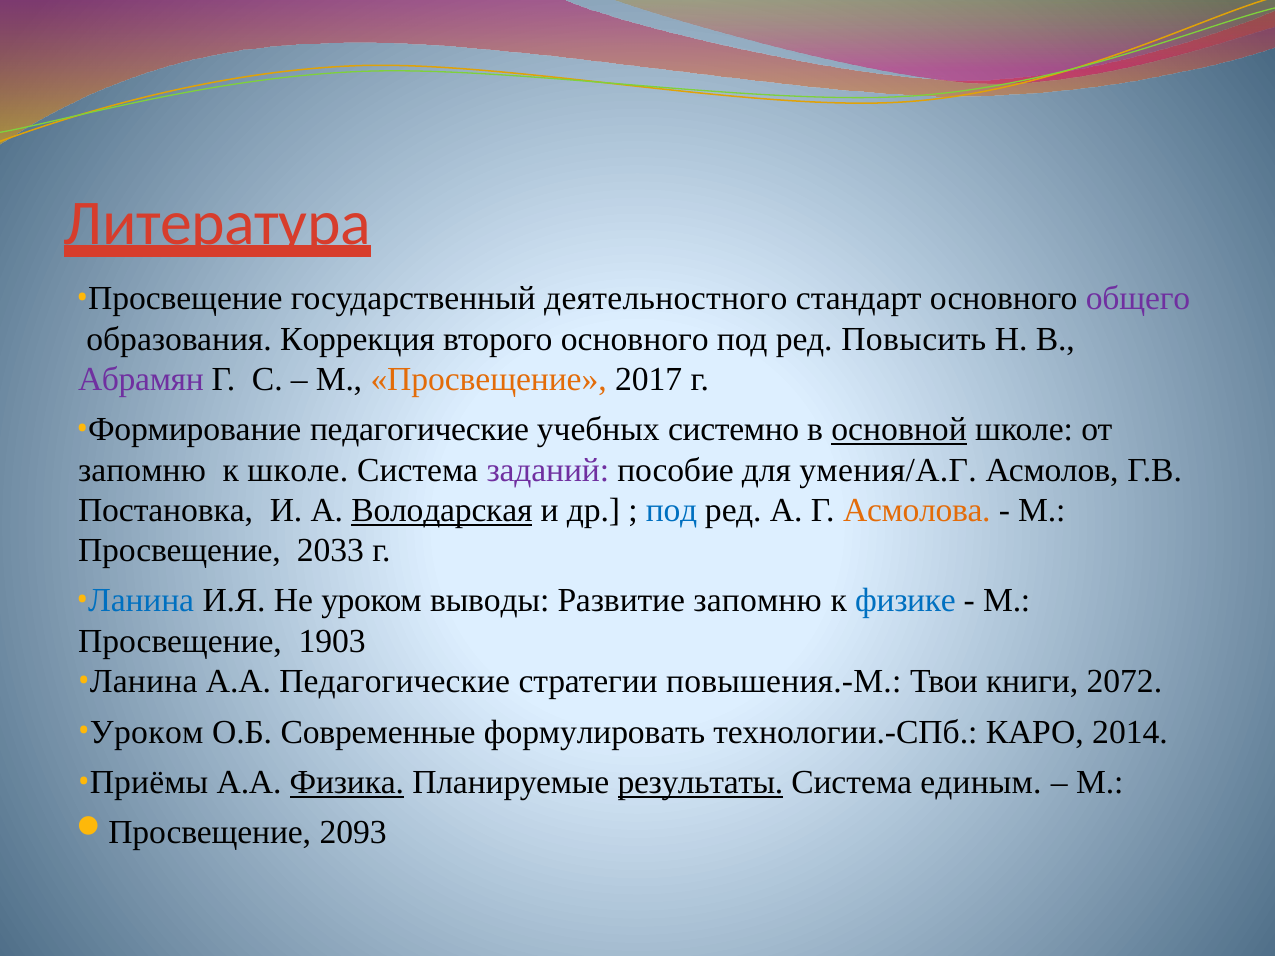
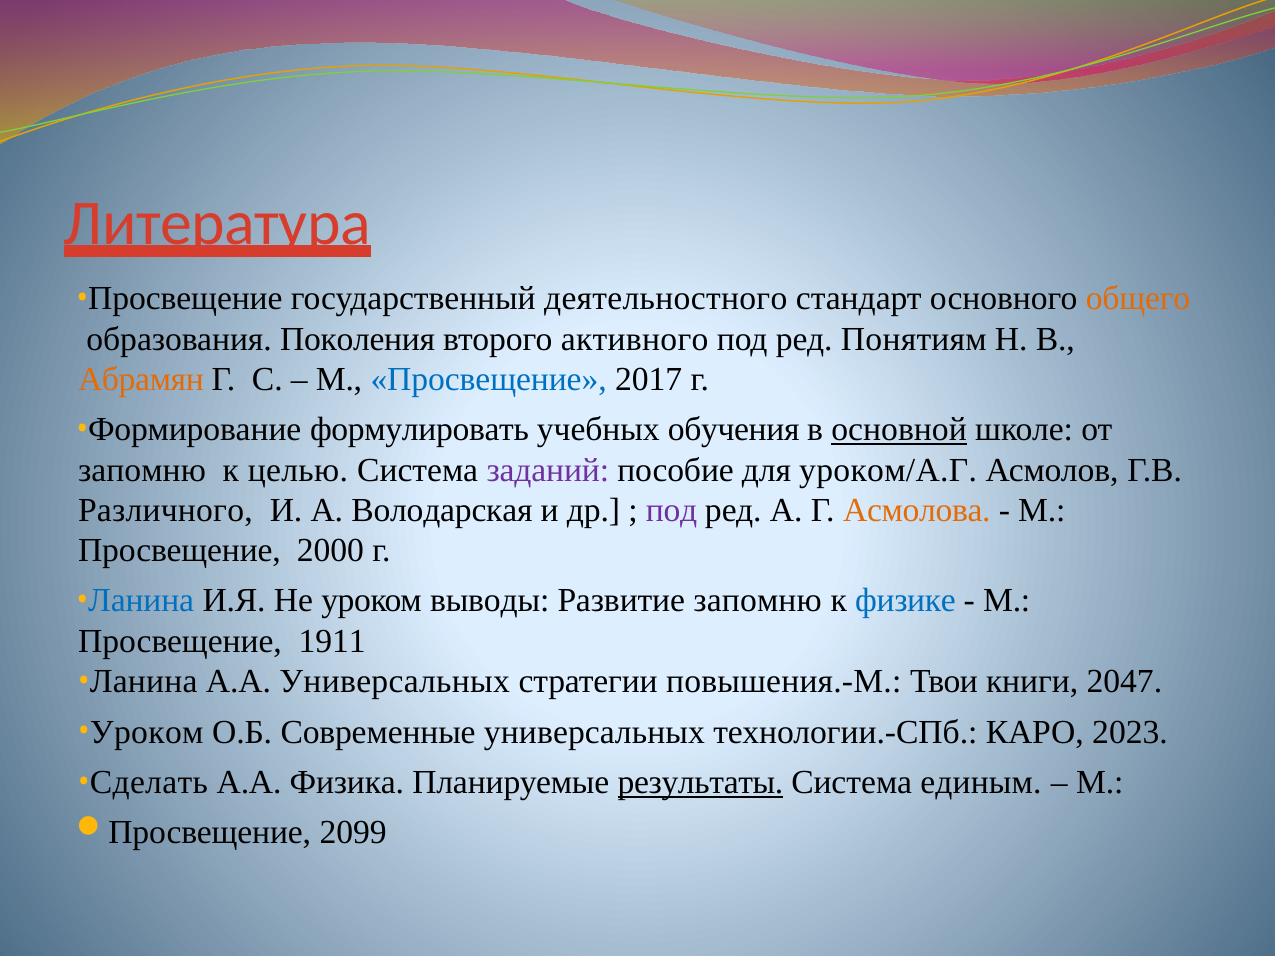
общего colour: purple -> orange
Коррекция: Коррекция -> Поколения
второго основного: основного -> активного
Повысить: Повысить -> Понятиям
Абрамян colour: purple -> orange
Просвещение at (489, 379) colour: orange -> blue
Формирование педагогические: педагогические -> формулировать
системно: системно -> обучения
к школе: школе -> целью
умения/А.Г: умения/А.Г -> уроком/А.Г
Постановка: Постановка -> Различного
Володарская underline: present -> none
под at (672, 510) colour: blue -> purple
2033: 2033 -> 2000
1903: 1903 -> 1911
А.А Педагогические: Педагогические -> Универсальных
2072: 2072 -> 2047
Современные формулировать: формулировать -> универсальных
2014: 2014 -> 2023
Приёмы: Приёмы -> Сделать
Физика underline: present -> none
2093: 2093 -> 2099
